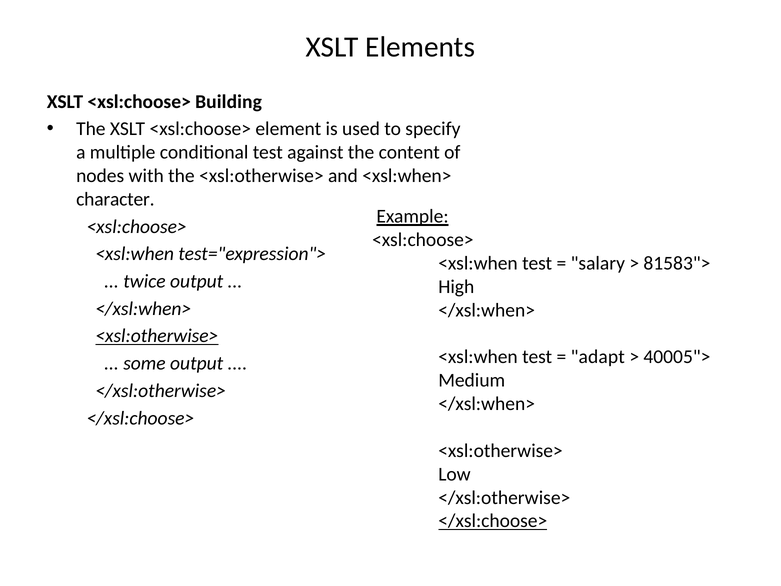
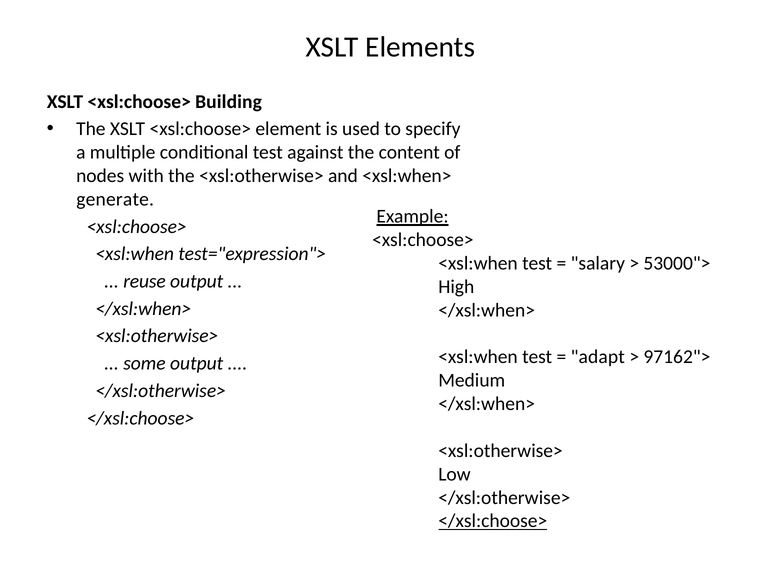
character: character -> generate
81583">: 81583"> -> 53000">
twice: twice -> reuse
<xsl:otherwise> at (157, 336) underline: present -> none
40005">: 40005"> -> 97162">
